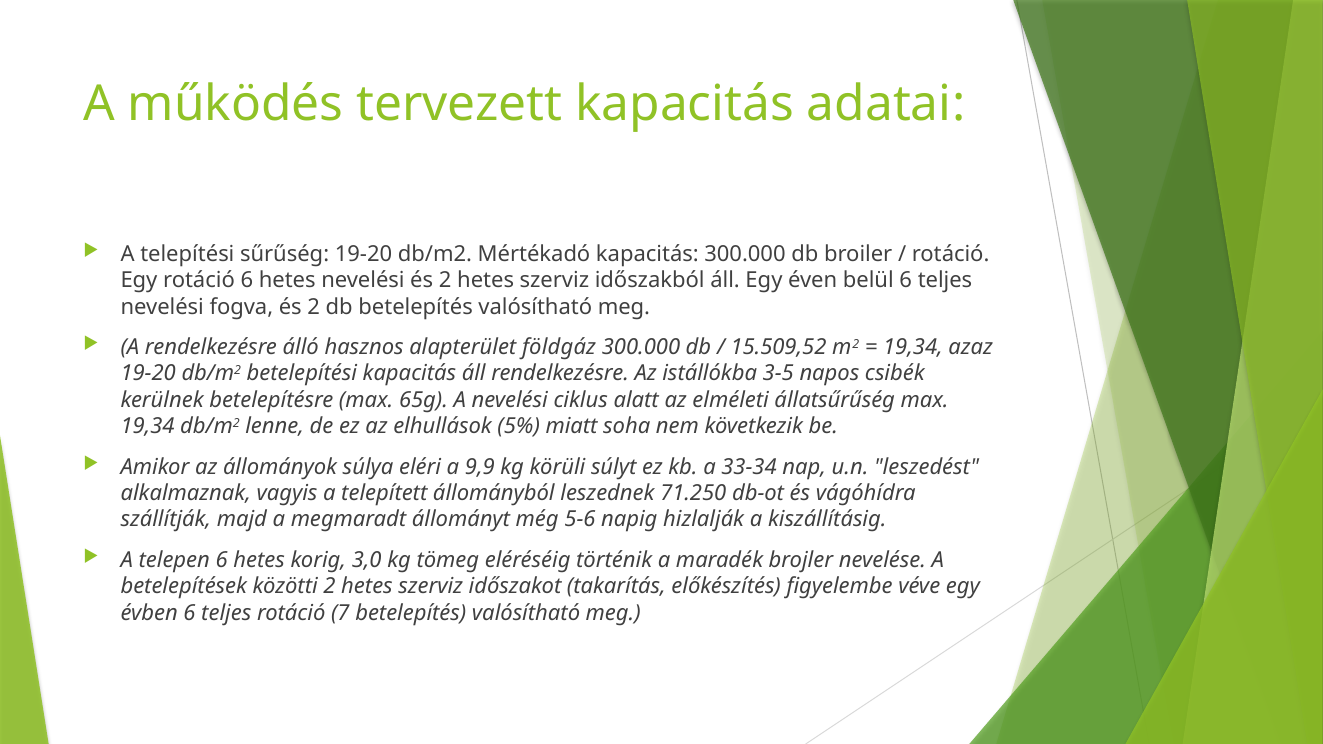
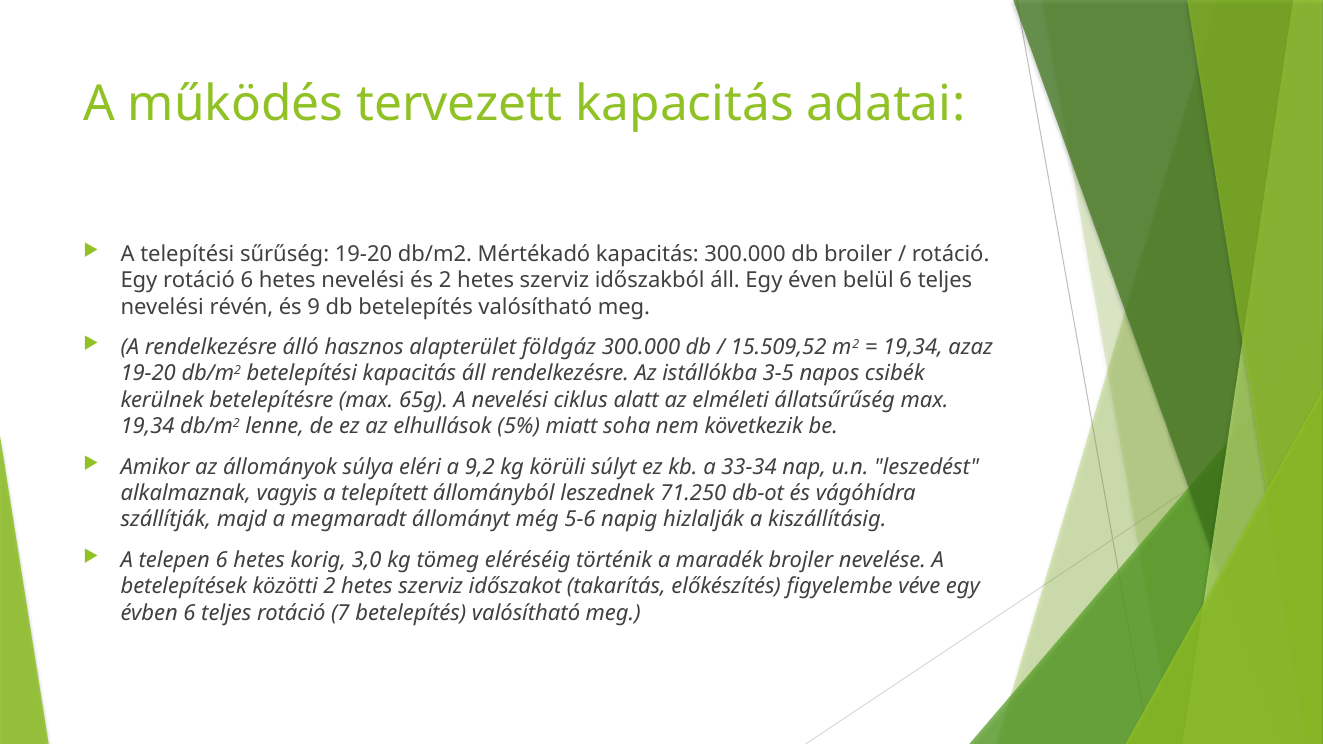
fogva: fogva -> révén
2 at (314, 307): 2 -> 9
9,9: 9,9 -> 9,2
